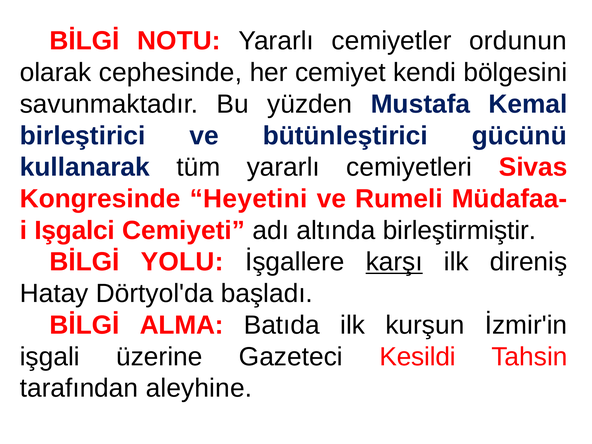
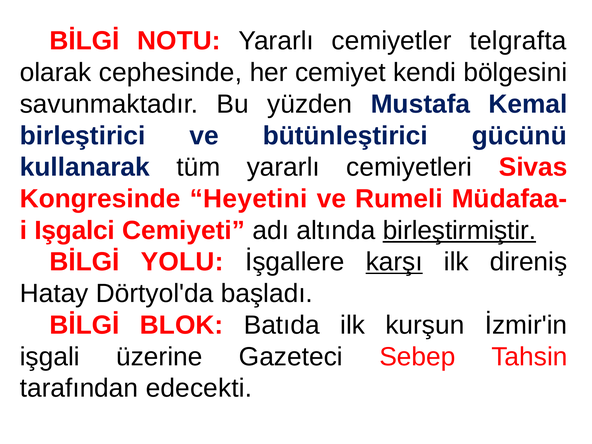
ordunun: ordunun -> telgrafta
birleştirmiştir underline: none -> present
ALMA: ALMA -> BLOK
Kesildi: Kesildi -> Sebep
aleyhine: aleyhine -> edecekti
